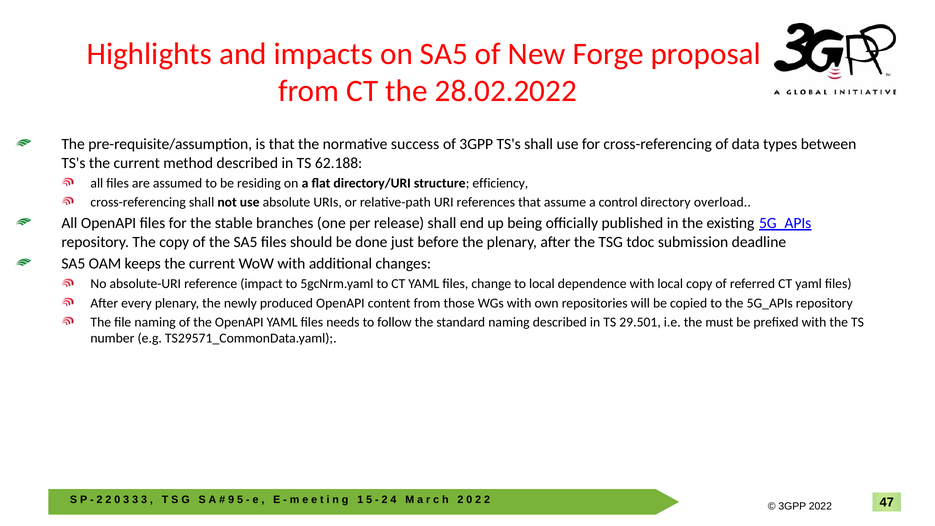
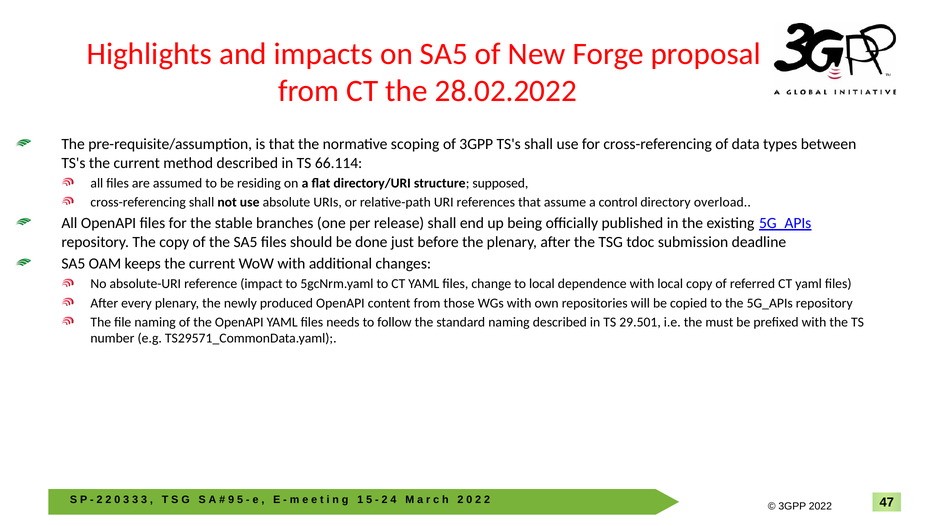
success: success -> scoping
62.188: 62.188 -> 66.114
efficiency: efficiency -> supposed
